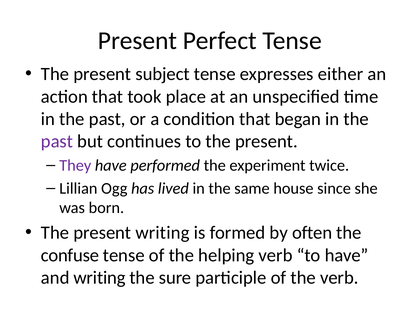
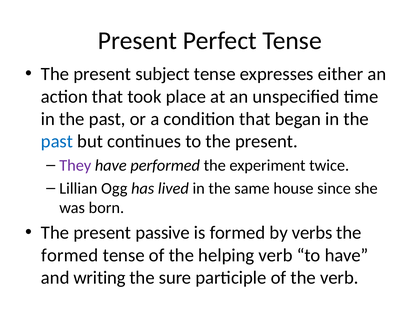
past at (57, 141) colour: purple -> blue
present writing: writing -> passive
often: often -> verbs
confuse at (70, 255): confuse -> formed
